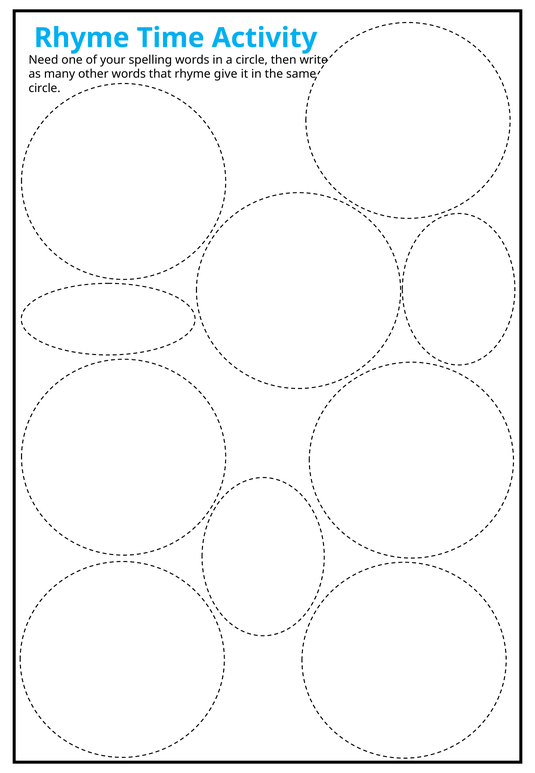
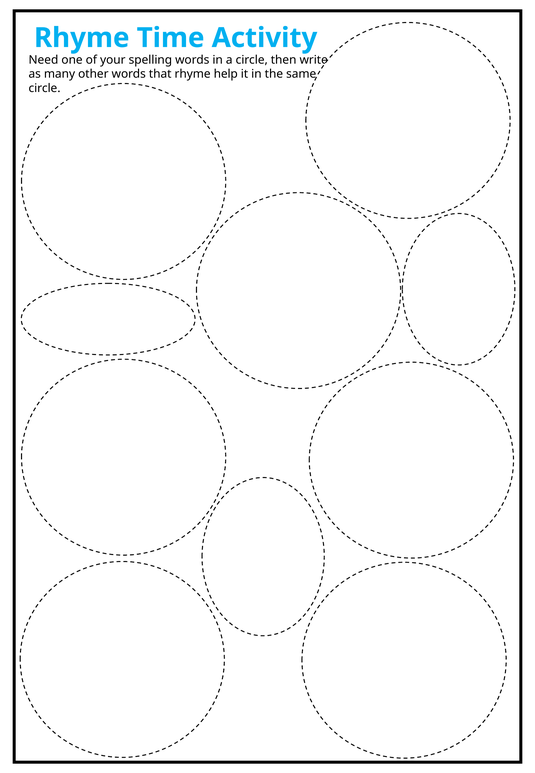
give: give -> help
